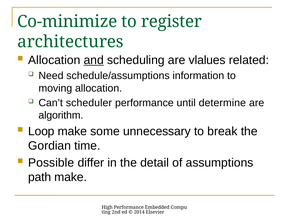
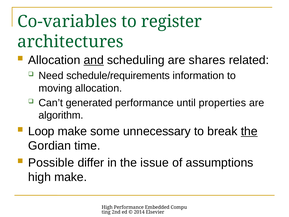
Co-minimize: Co-minimize -> Co-variables
vlalues: vlalues -> shares
schedule/assumptions: schedule/assumptions -> schedule/requirements
scheduler: scheduler -> generated
determine: determine -> properties
the at (249, 131) underline: none -> present
detail: detail -> issue
path at (40, 177): path -> high
